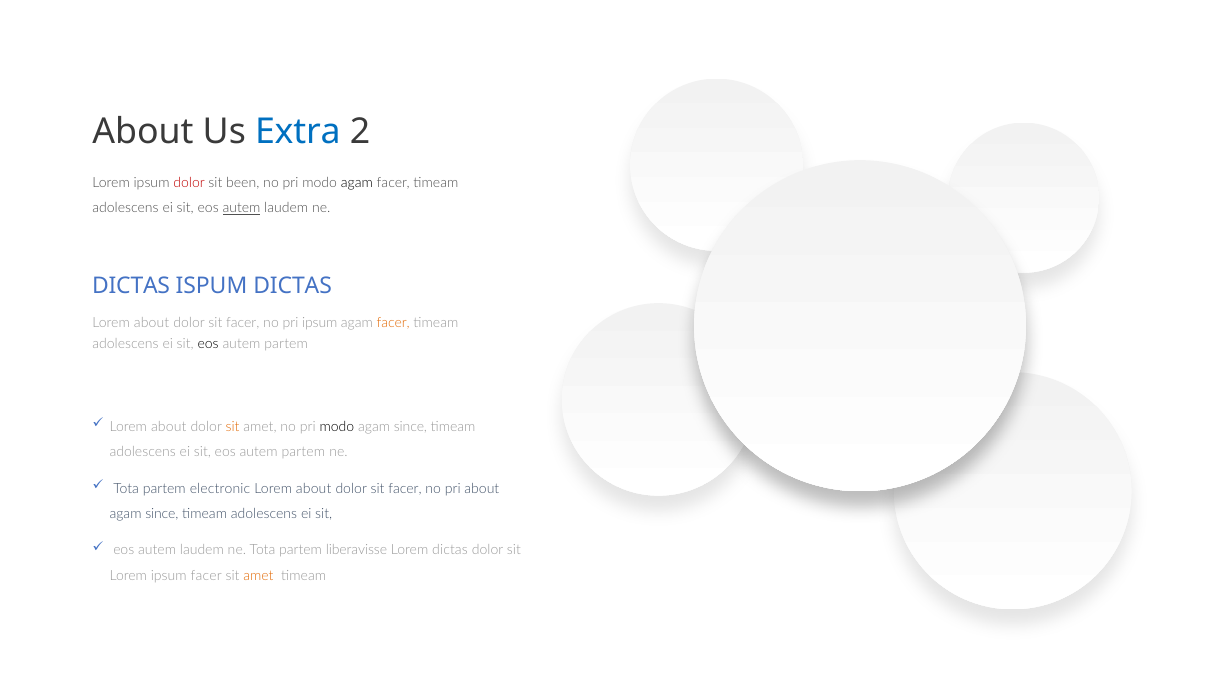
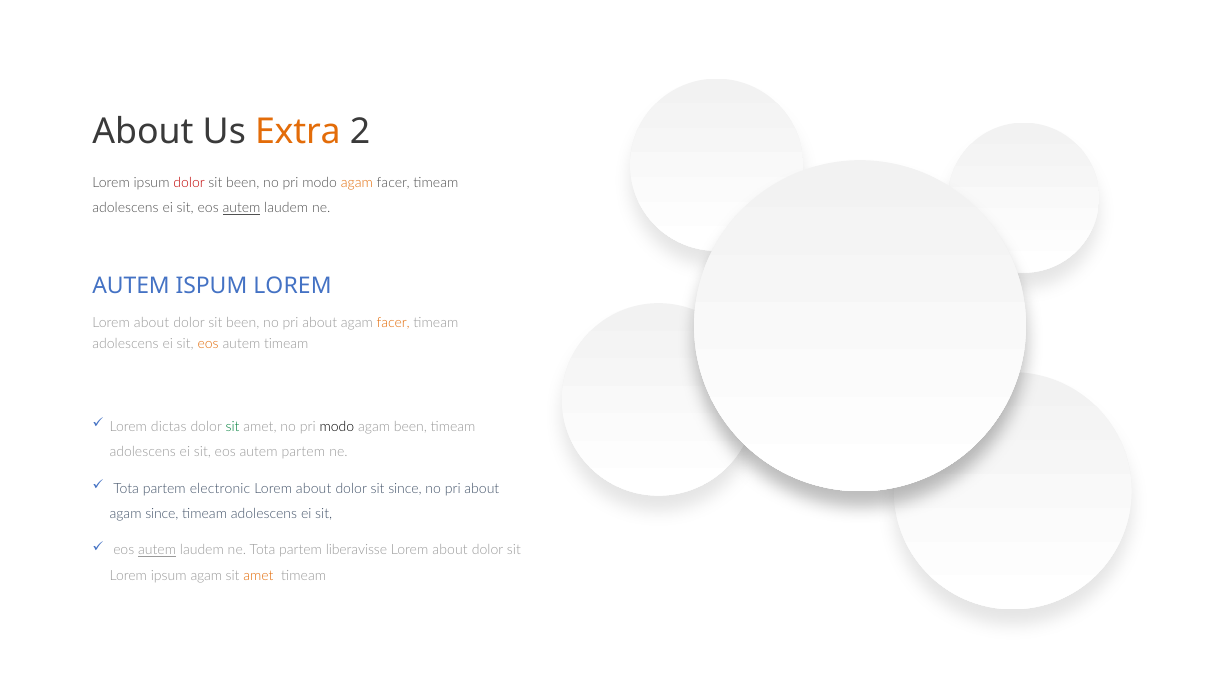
Extra colour: blue -> orange
agam at (357, 183) colour: black -> orange
DICTAS at (131, 286): DICTAS -> AUTEM
ISPUM DICTAS: DICTAS -> LOREM
facer at (243, 323): facer -> been
ipsum at (320, 323): ipsum -> about
eos at (208, 344) colour: black -> orange
partem at (286, 344): partem -> timeam
about at (169, 427): about -> dictas
sit at (233, 427) colour: orange -> green
since at (410, 427): since -> been
facer at (405, 489): facer -> since
autem at (157, 551) underline: none -> present
dictas at (450, 551): dictas -> about
ipsum facer: facer -> agam
